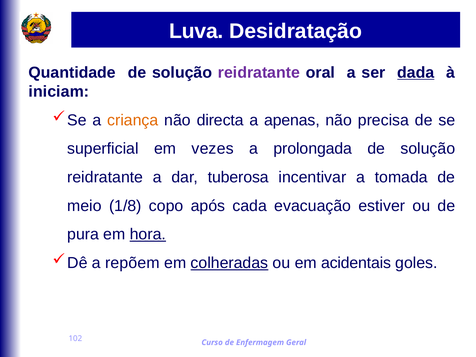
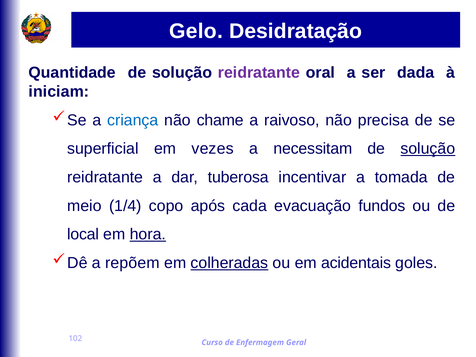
Luva: Luva -> Gelo
dada underline: present -> none
criança colour: orange -> blue
directa: directa -> chame
apenas: apenas -> raivoso
prolongada: prolongada -> necessitam
solução at (428, 149) underline: none -> present
1/8: 1/8 -> 1/4
estiver: estiver -> fundos
pura: pura -> local
